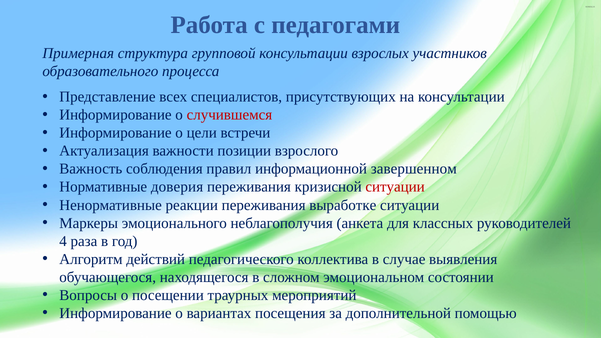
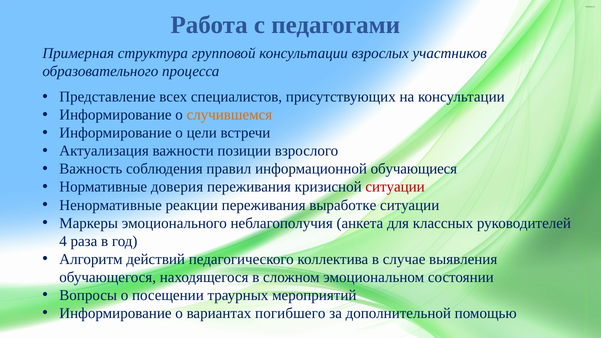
случившемся colour: red -> orange
завершенном: завершенном -> обучающиеся
посещения: посещения -> погибшего
